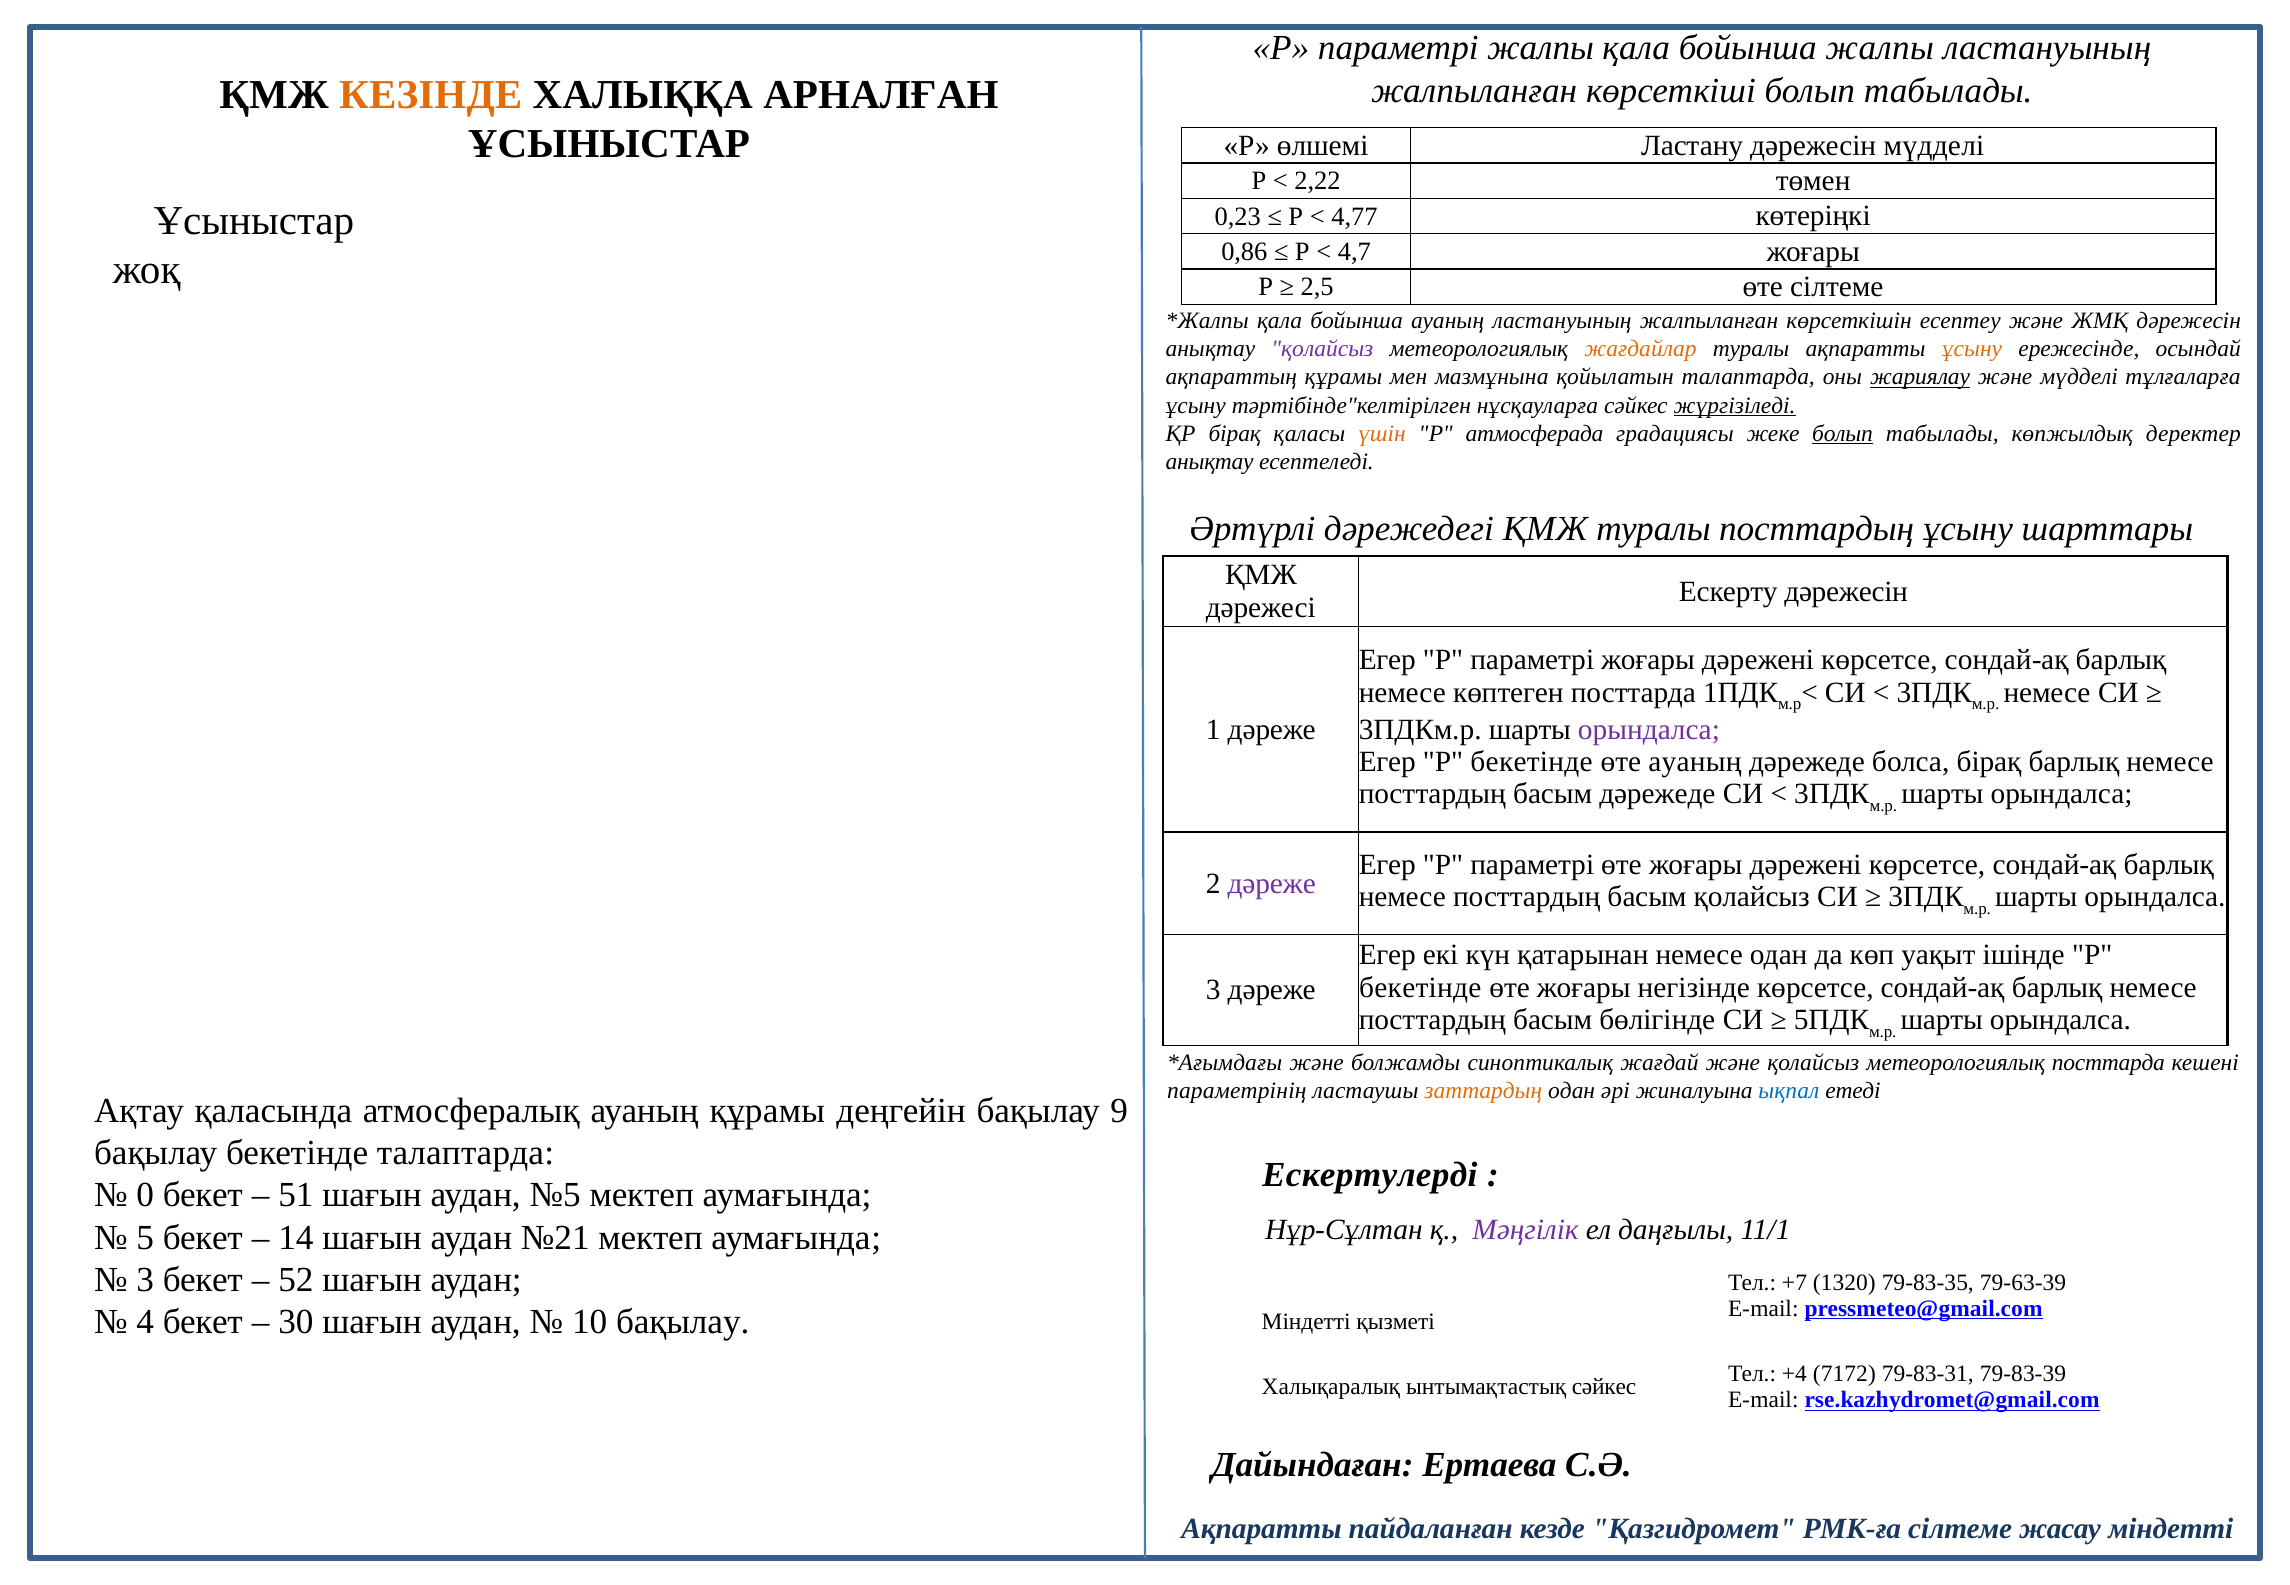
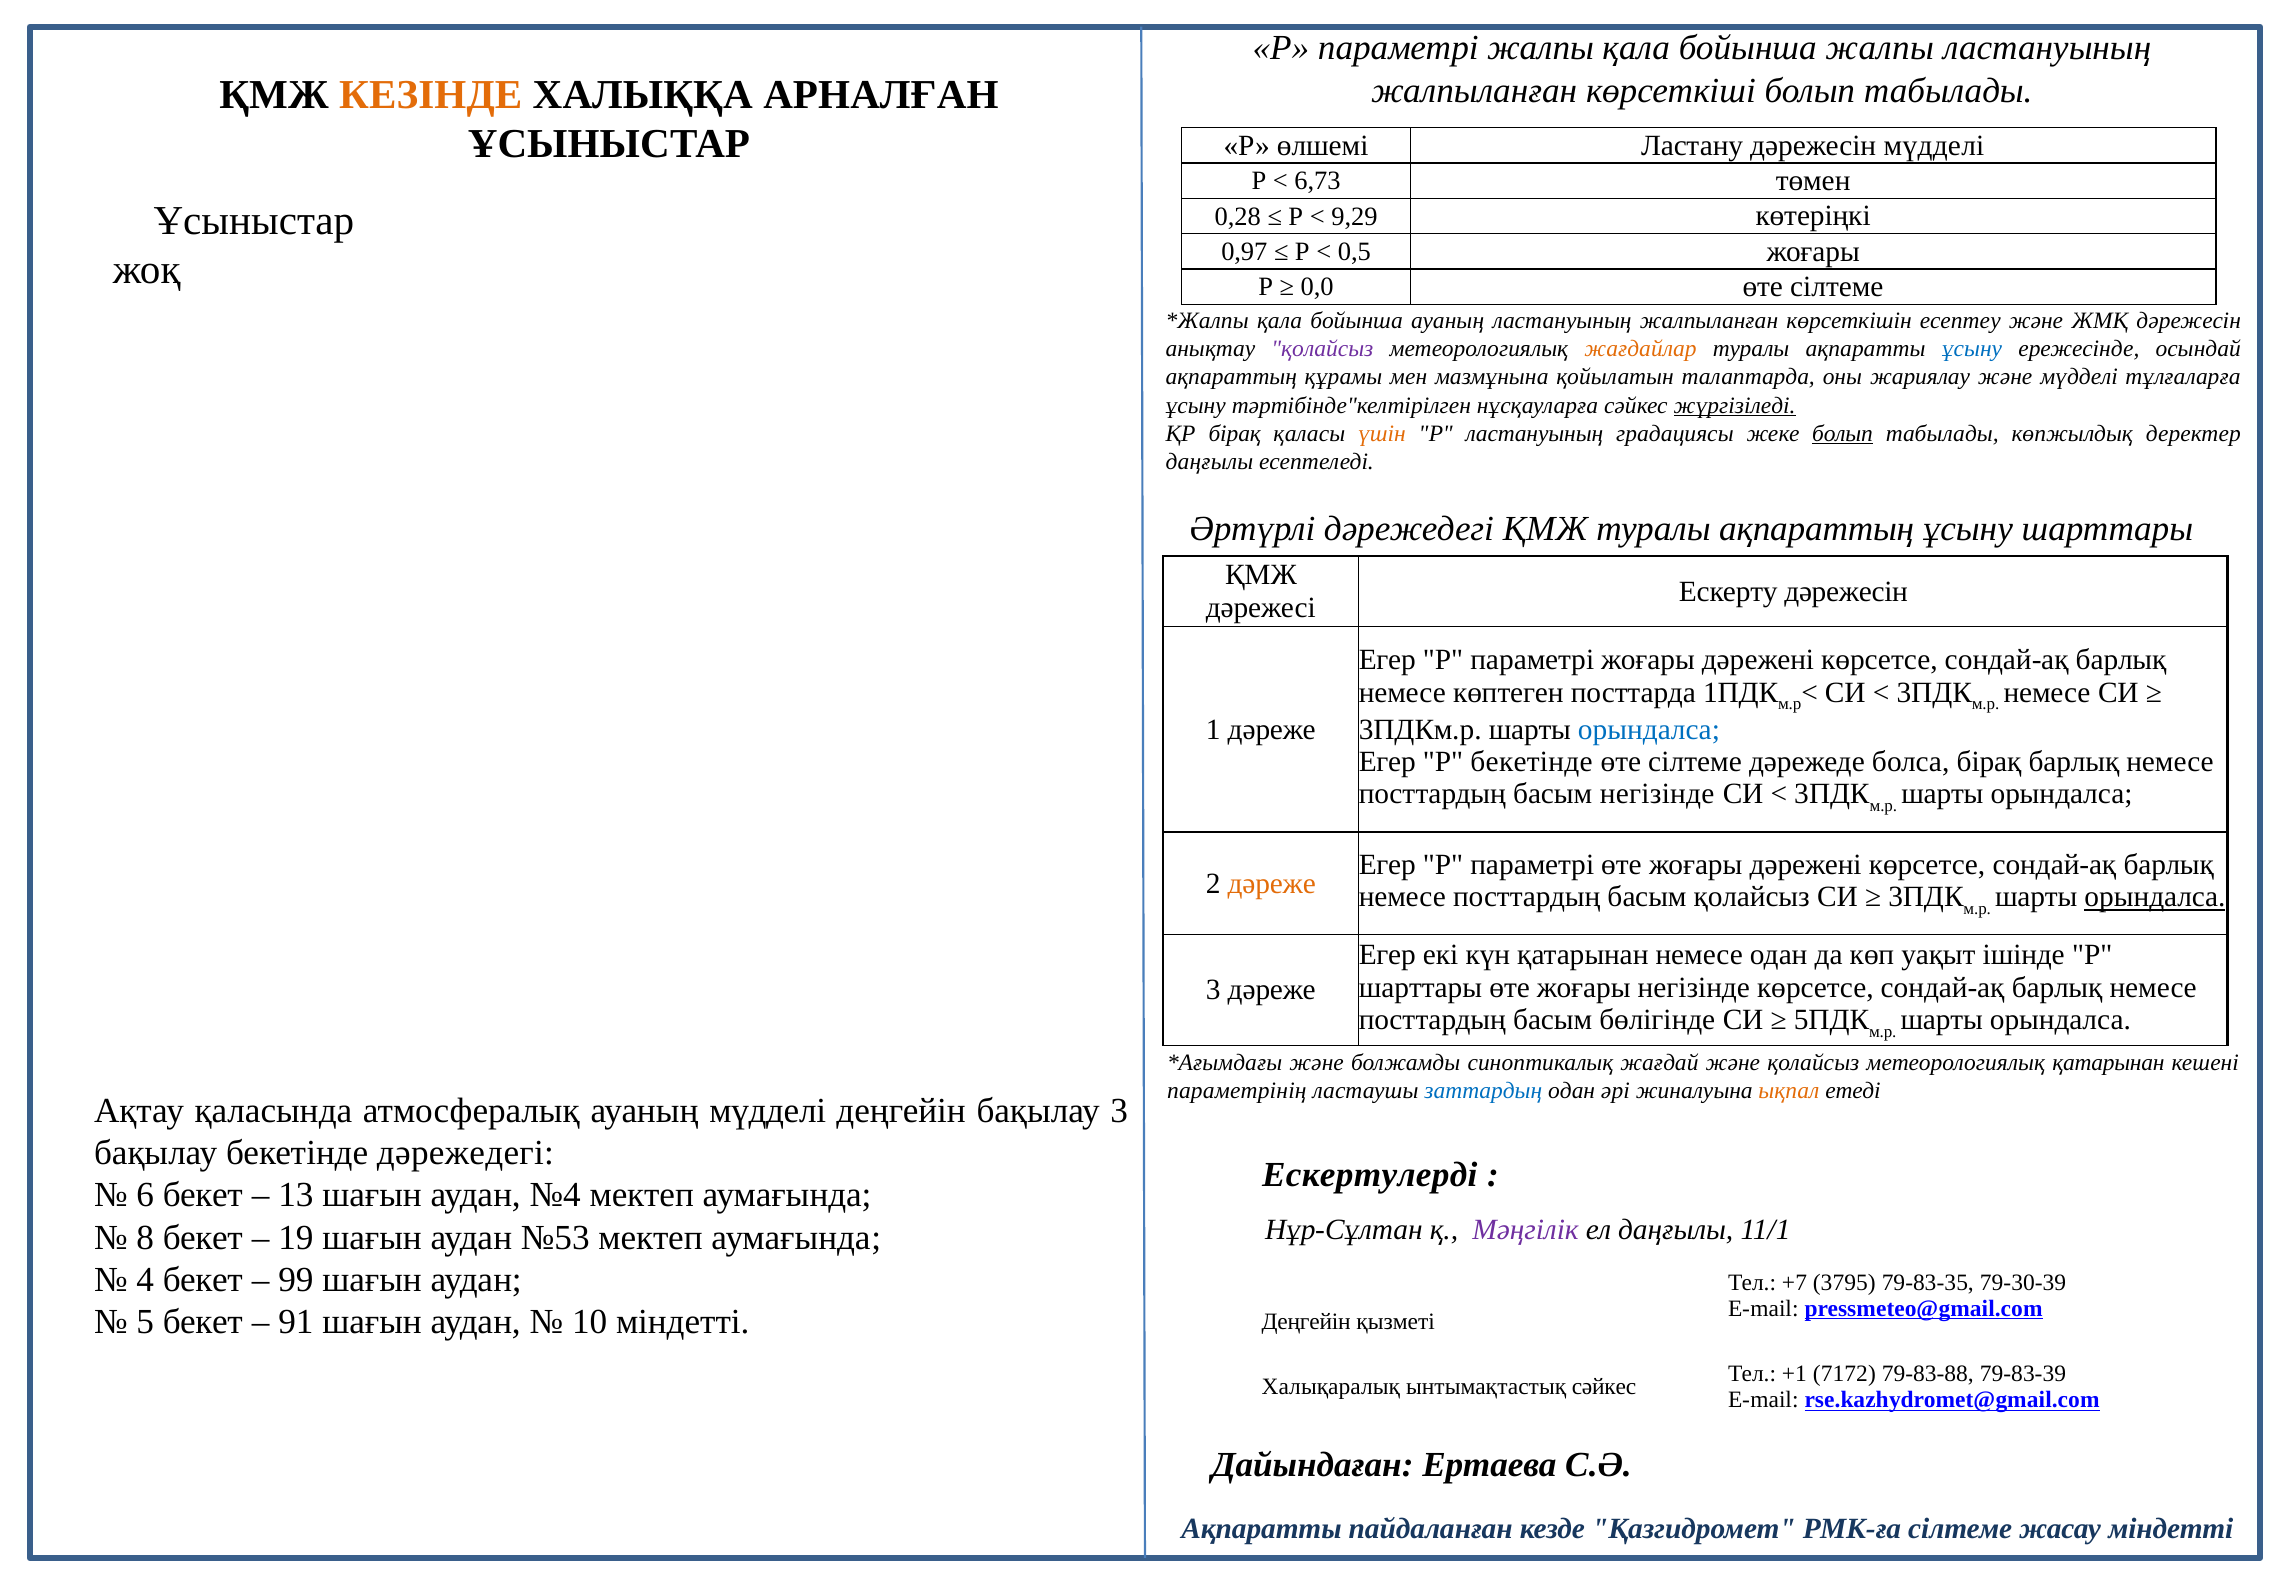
2,22: 2,22 -> 6,73
0,23: 0,23 -> 0,28
4,77: 4,77 -> 9,29
0,86: 0,86 -> 0,97
4,7: 4,7 -> 0,5
2,5: 2,5 -> 0,0
ұсыну at (1972, 349) colour: orange -> blue
жариялау underline: present -> none
Р атмосферада: атмосферада -> ластануының
анықтау at (1210, 462): анықтау -> даңғылы
туралы посттардың: посттардың -> ақпараттың
орындалса at (1649, 730) colour: purple -> blue
ауаның at (1695, 762): ауаның -> сілтеме
басым дәрежеде: дәрежеде -> негізінде
дәреже at (1272, 884) colour: purple -> orange
орындалса at (2155, 897) underline: none -> present
бекетінде at (1420, 988): бекетінде -> шарттары
метеорологиялық посттарда: посттарда -> қатарынан
заттардың colour: orange -> blue
ықпал colour: blue -> orange
ауаның құрамы: құрамы -> мүдделі
бақылау 9: 9 -> 3
бекетінде талаптарда: талаптарда -> дәрежедегі
0: 0 -> 6
51: 51 -> 13
№5: №5 -> №4
5: 5 -> 8
14: 14 -> 19
№21: №21 -> №53
3 at (145, 1280): 3 -> 4
52: 52 -> 99
1320: 1320 -> 3795
79-63-39: 79-63-39 -> 79-30-39
4: 4 -> 5
30: 30 -> 91
10 бақылау: бақылау -> міндетті
Міндетті at (1306, 1322): Міндетті -> Деңгейін
+4: +4 -> +1
79-83-31: 79-83-31 -> 79-83-88
